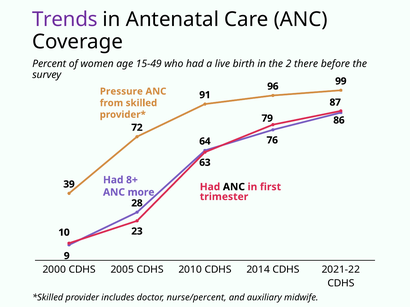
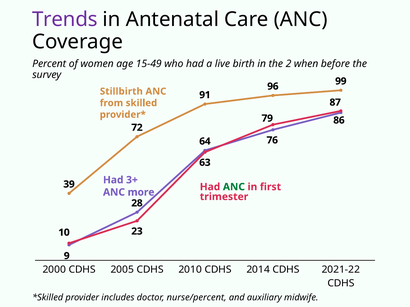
there: there -> when
Pressure: Pressure -> Stillbirth
8+: 8+ -> 3+
ANC at (234, 187) colour: black -> green
